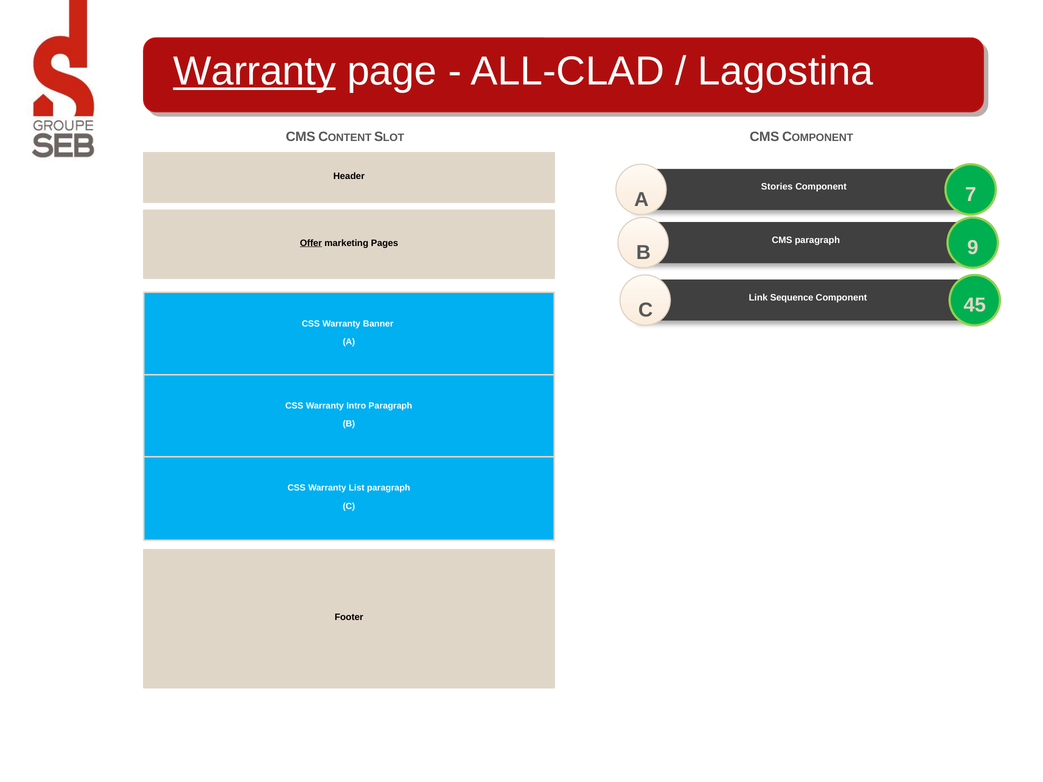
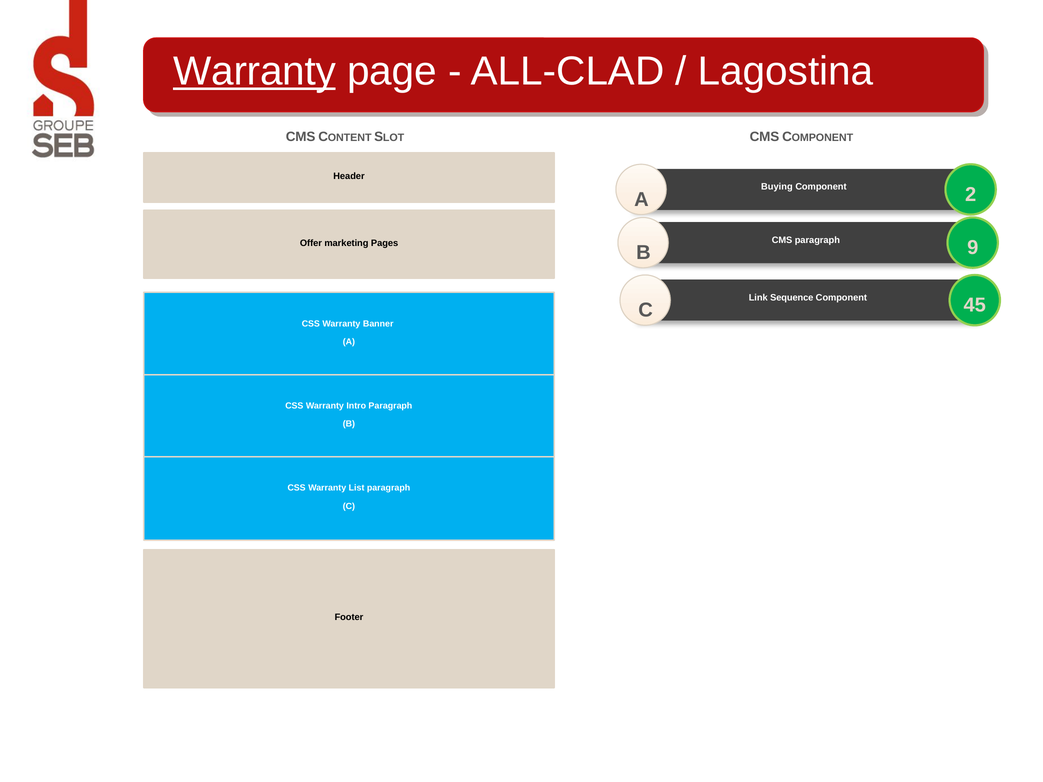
Stories: Stories -> Buying
7: 7 -> 2
Offer underline: present -> none
